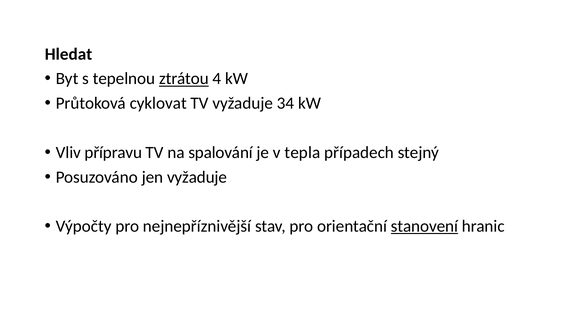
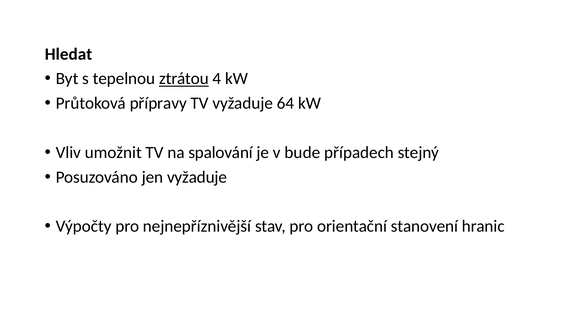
cyklovat: cyklovat -> přípravy
34: 34 -> 64
přípravu: přípravu -> umožnit
tepla: tepla -> bude
stanovení underline: present -> none
